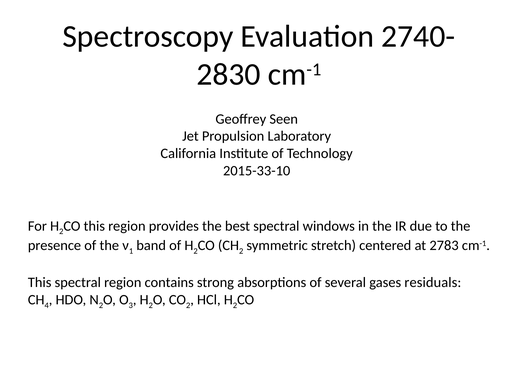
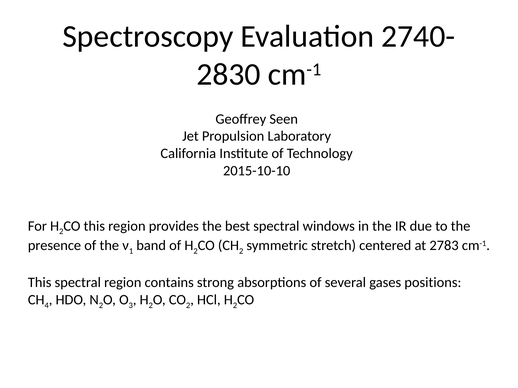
2015-33-10: 2015-33-10 -> 2015-10-10
residuals: residuals -> positions
